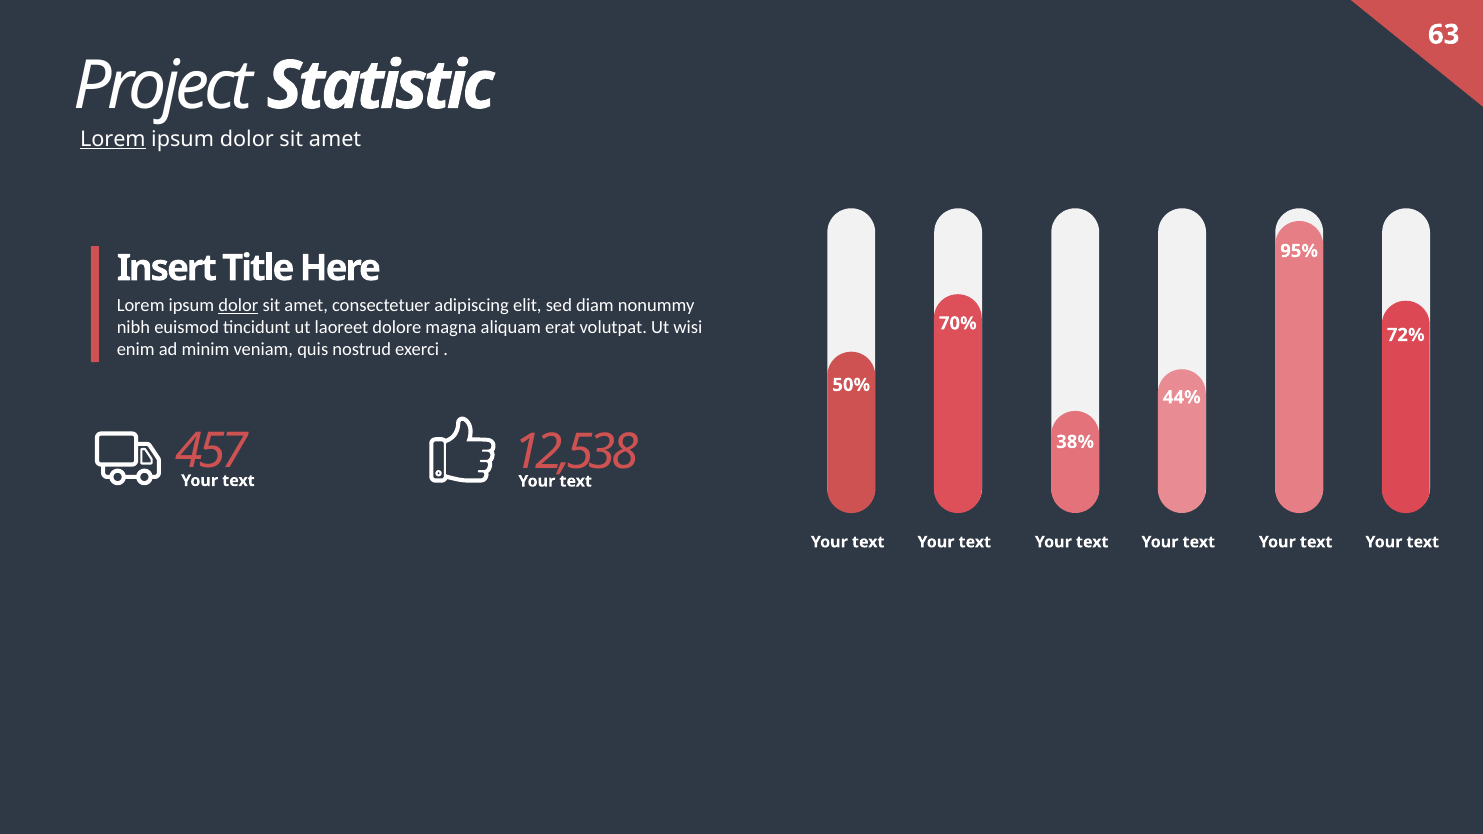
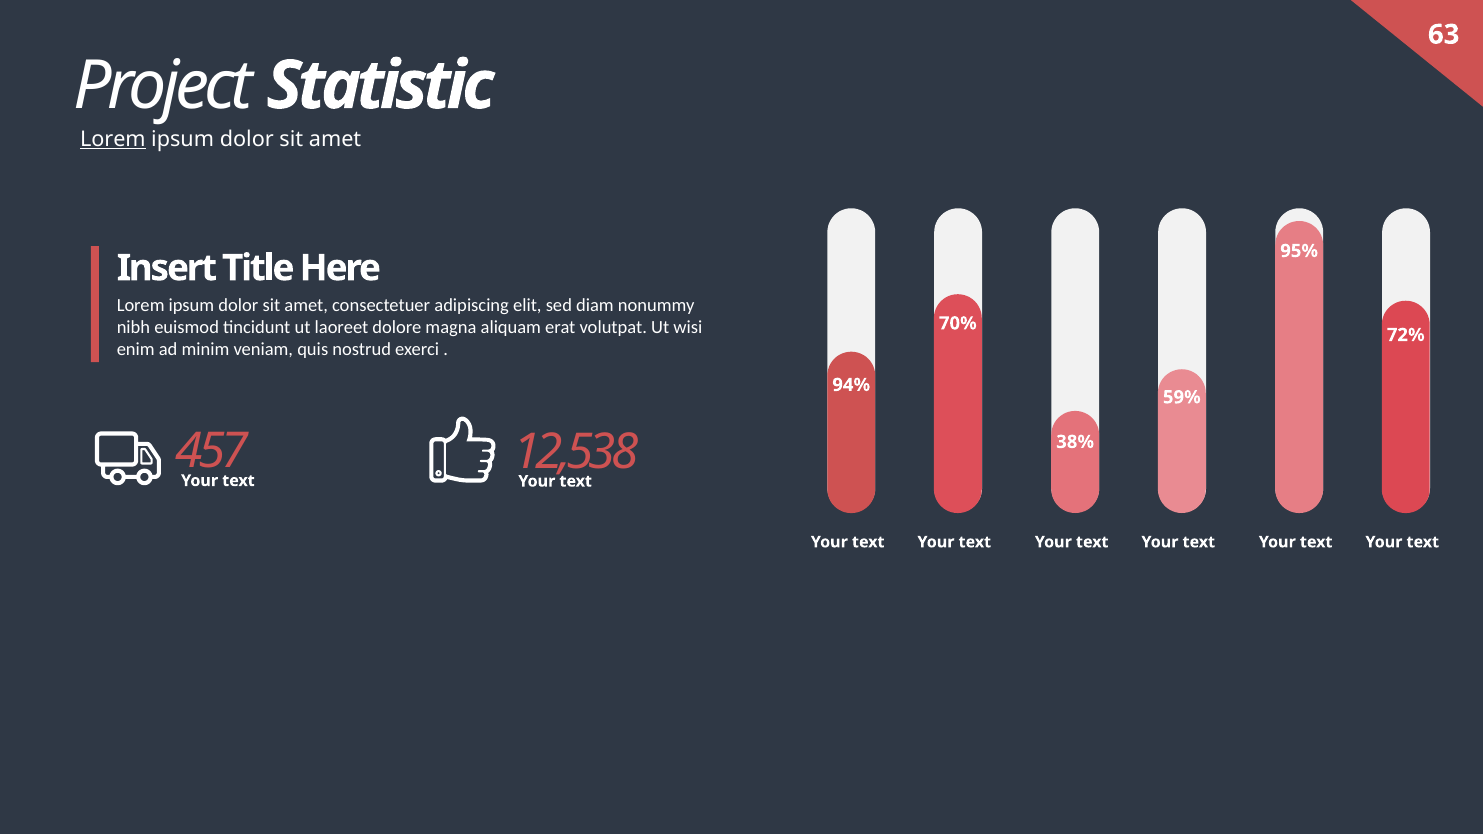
dolor at (238, 305) underline: present -> none
50%: 50% -> 94%
44%: 44% -> 59%
